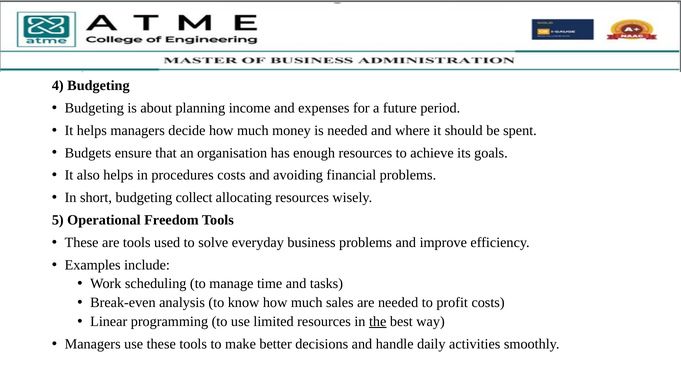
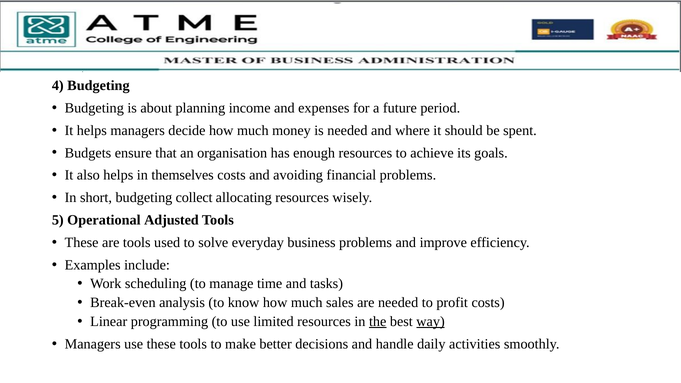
procedures: procedures -> themselves
Freedom: Freedom -> Adjusted
way underline: none -> present
